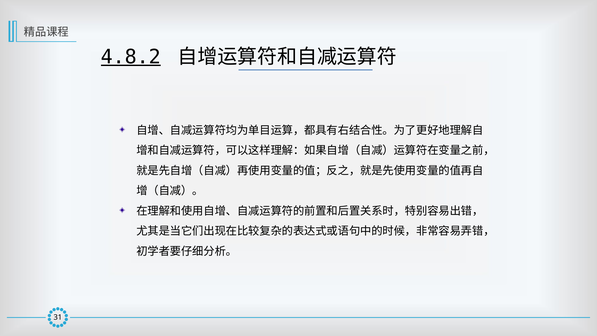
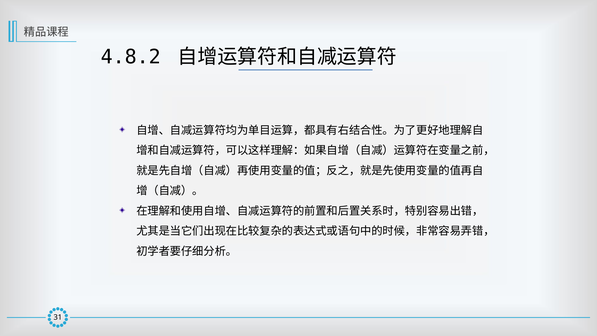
4.8.2 underline: present -> none
